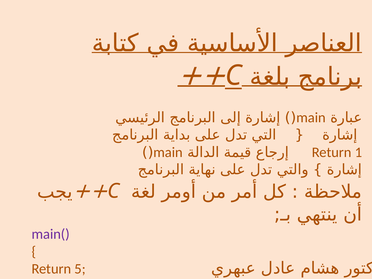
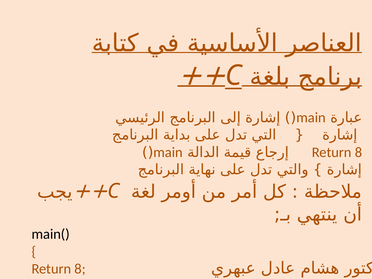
1 at (358, 152): 1 -> 8
main( colour: purple -> black
5 at (80, 269): 5 -> 8
